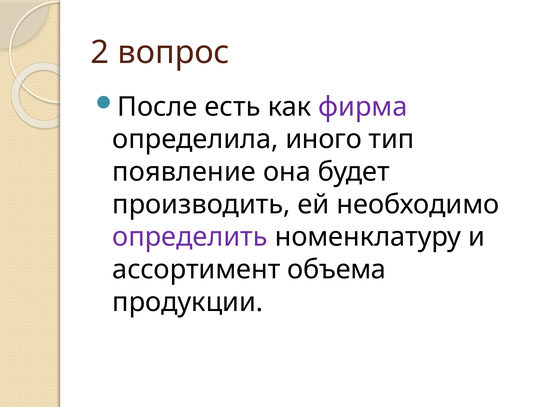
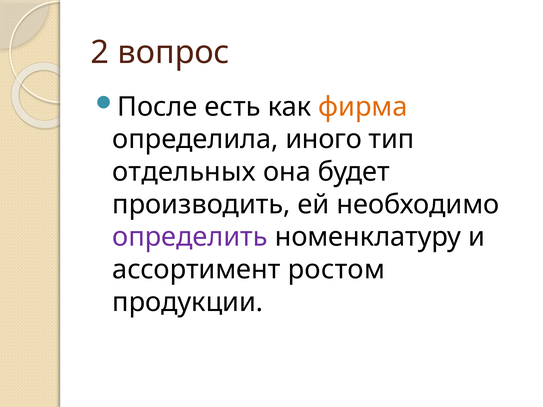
фирма colour: purple -> orange
появление: появление -> отдельных
объема: объема -> ростом
